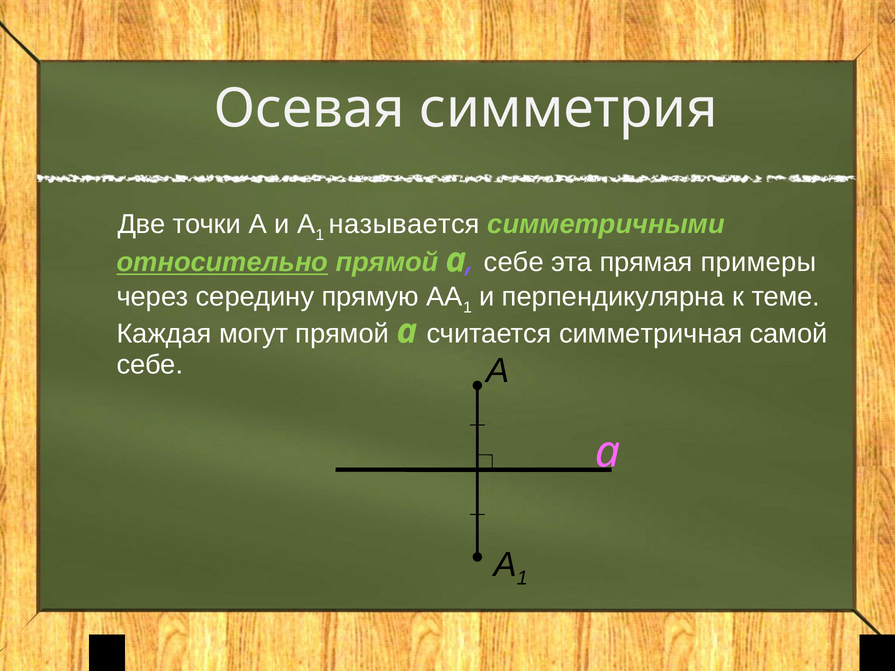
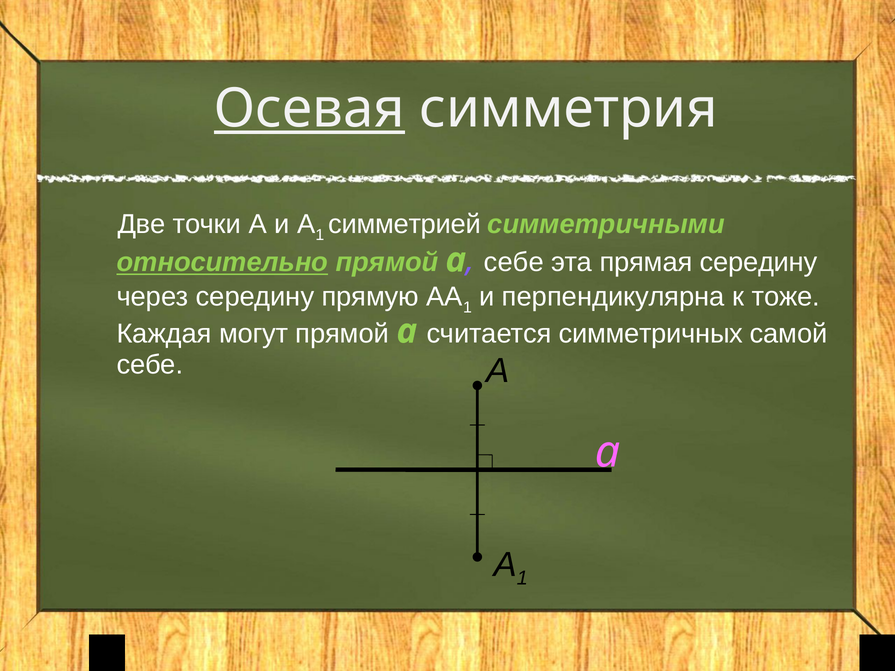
Осевая underline: none -> present
называется: называется -> симметрией
прямая примеры: примеры -> середину
теме: теме -> тоже
симметричная: симметричная -> симметричных
